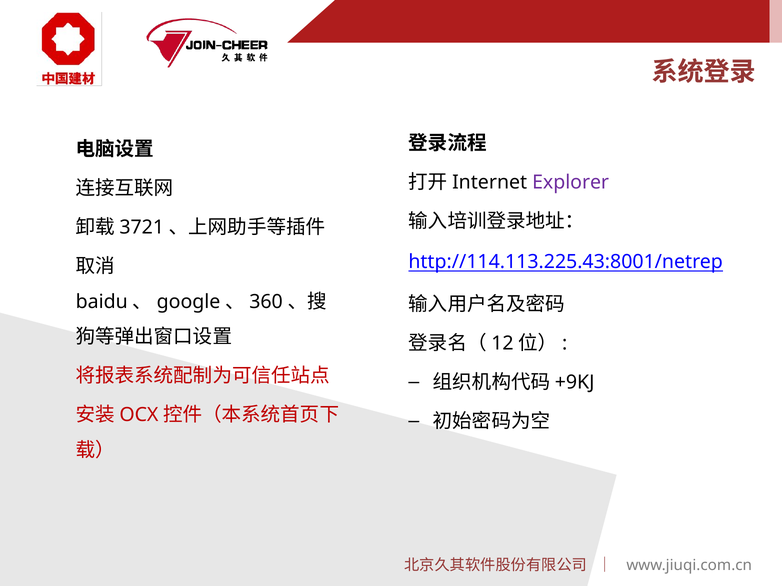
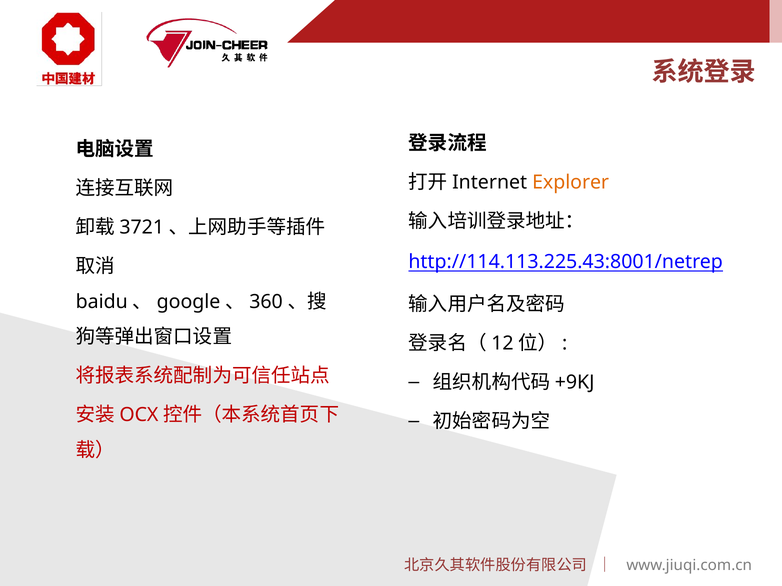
Explorer colour: purple -> orange
